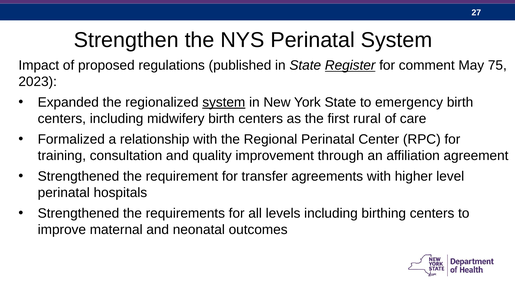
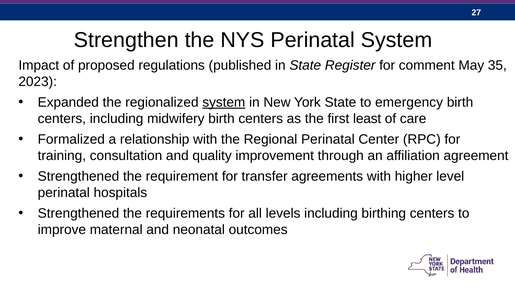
Register underline: present -> none
75: 75 -> 35
rural: rural -> least
